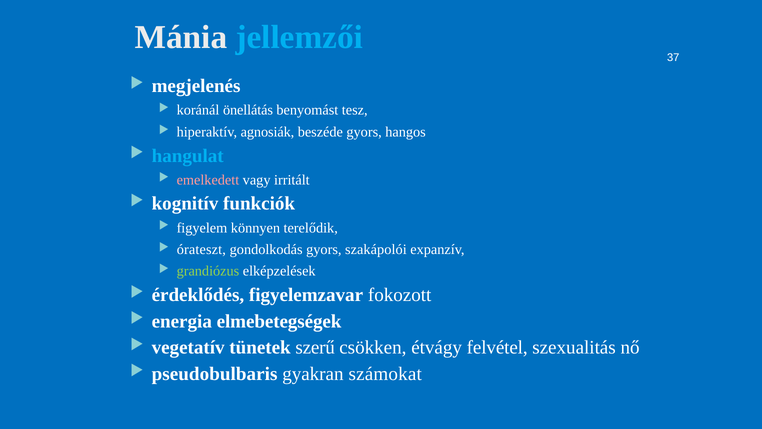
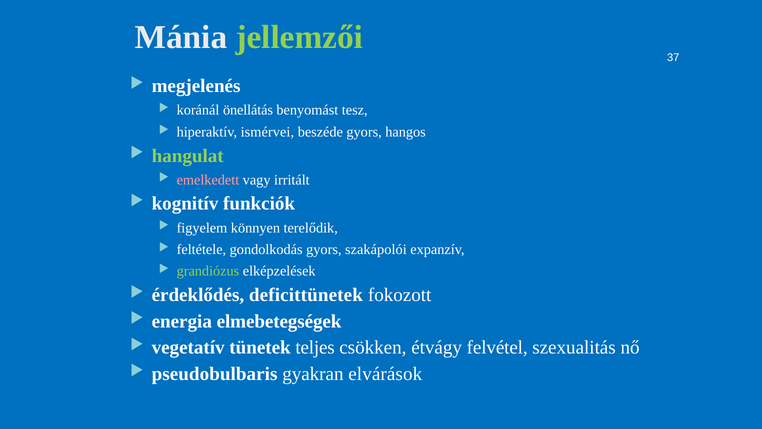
jellemzői colour: light blue -> light green
agnosiák: agnosiák -> ismérvei
hangulat colour: light blue -> light green
órateszt: órateszt -> feltétele
figyelemzavar: figyelemzavar -> deficittünetek
szerű: szerű -> teljes
számokat: számokat -> elvárások
